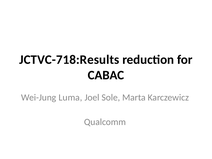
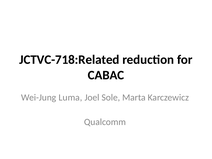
JCTVC-718:Results: JCTVC-718:Results -> JCTVC-718:Related
